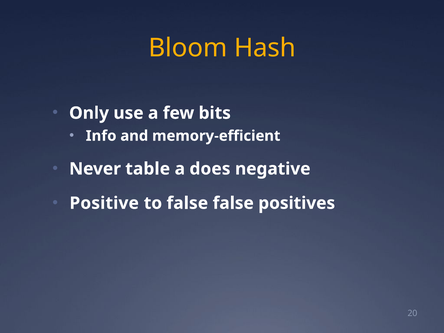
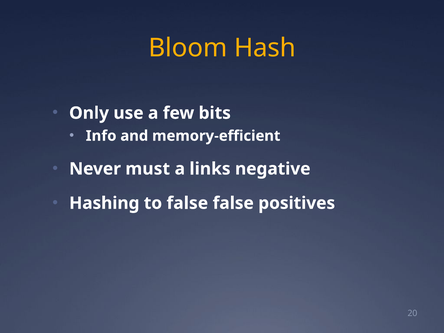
table: table -> must
does: does -> links
Positive: Positive -> Hashing
